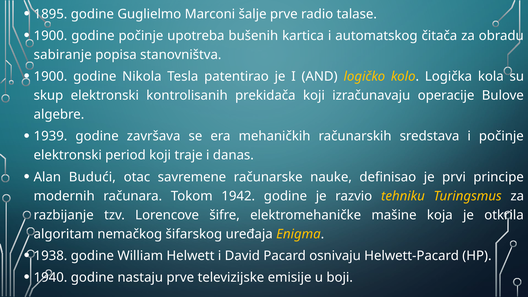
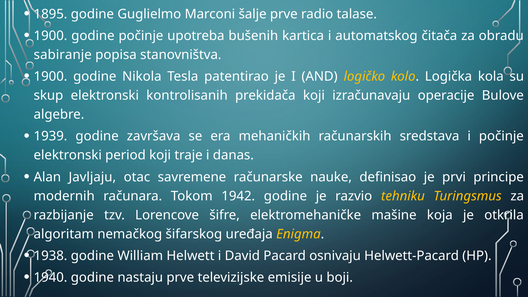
Budući: Budući -> Javljaju
